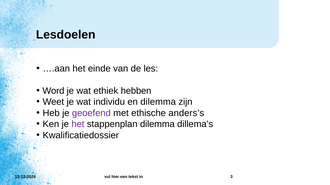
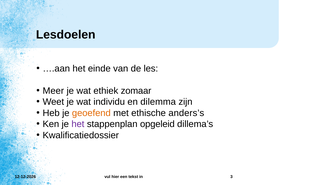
Word: Word -> Meer
hebben: hebben -> zomaar
geoefend colour: purple -> orange
stappenplan dilemma: dilemma -> opgeleid
